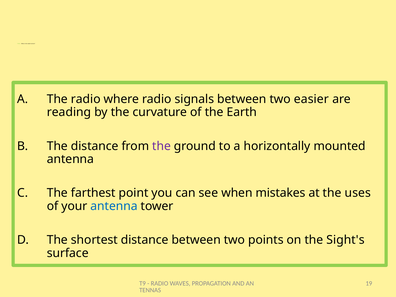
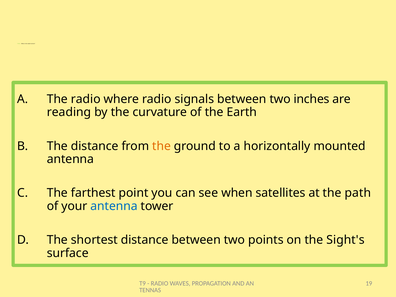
easier: easier -> inches
the at (162, 146) colour: purple -> orange
mistakes: mistakes -> satellites
uses: uses -> path
